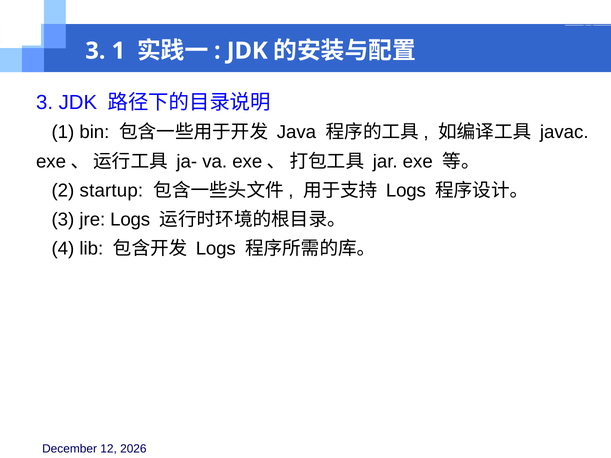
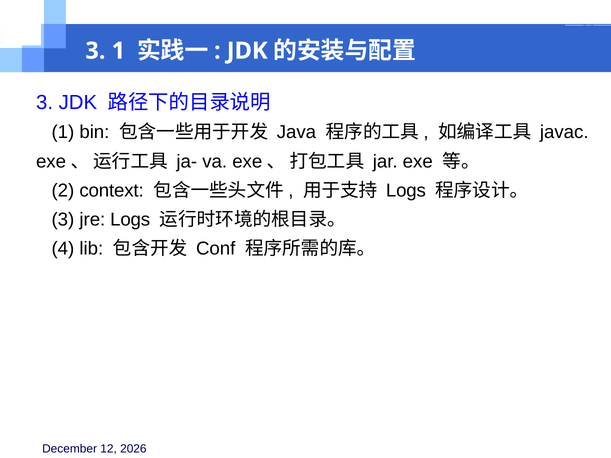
startup: startup -> context
Logs at (216, 249): Logs -> Conf
